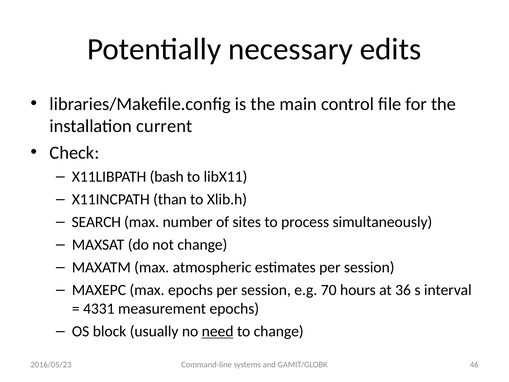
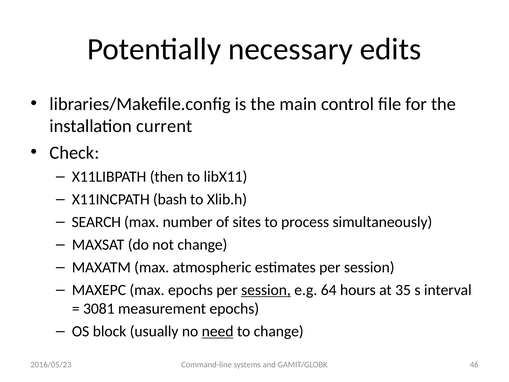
bash: bash -> then
than: than -> bash
session at (266, 290) underline: none -> present
70: 70 -> 64
36: 36 -> 35
4331: 4331 -> 3081
